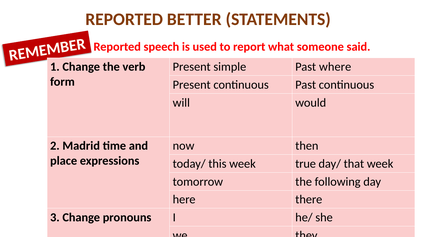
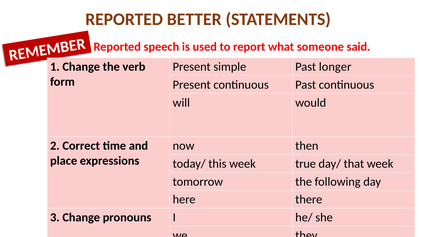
where: where -> longer
Madrid: Madrid -> Correct
